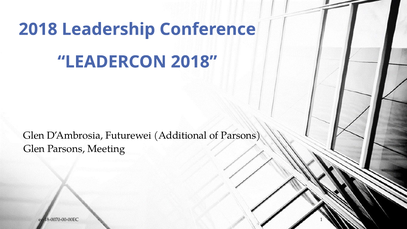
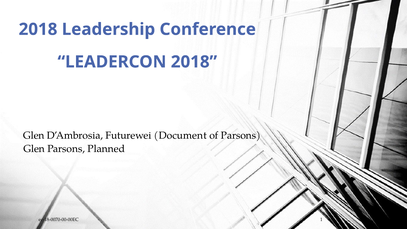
Additional: Additional -> Document
Meeting: Meeting -> Planned
